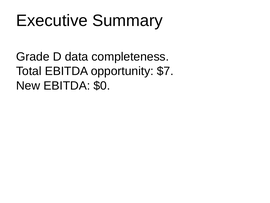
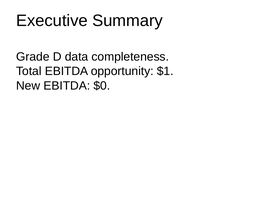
$7: $7 -> $1
